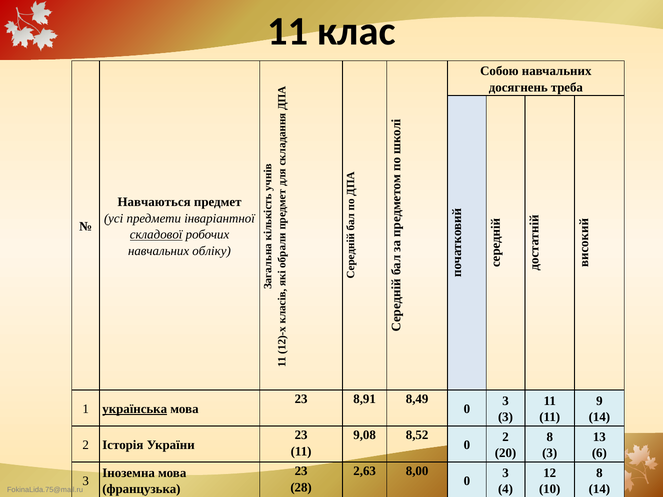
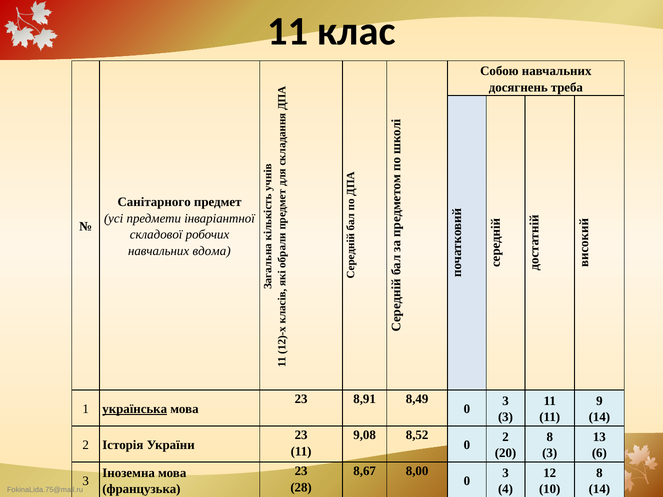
Навчаються: Навчаються -> Санітарного
складової underline: present -> none
обліку: обліку -> вдома
2,63: 2,63 -> 8,67
